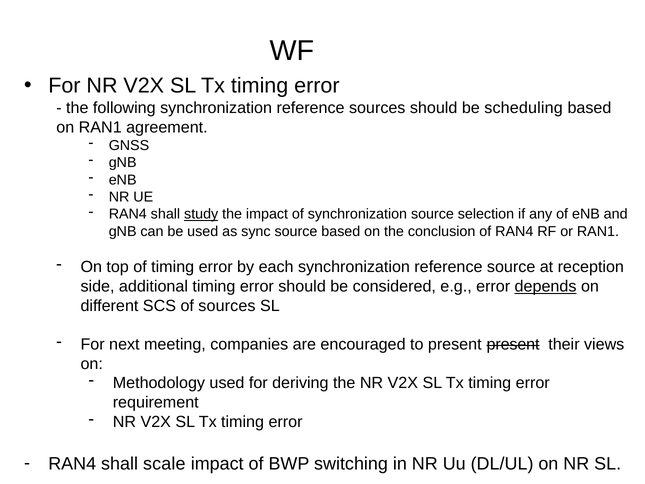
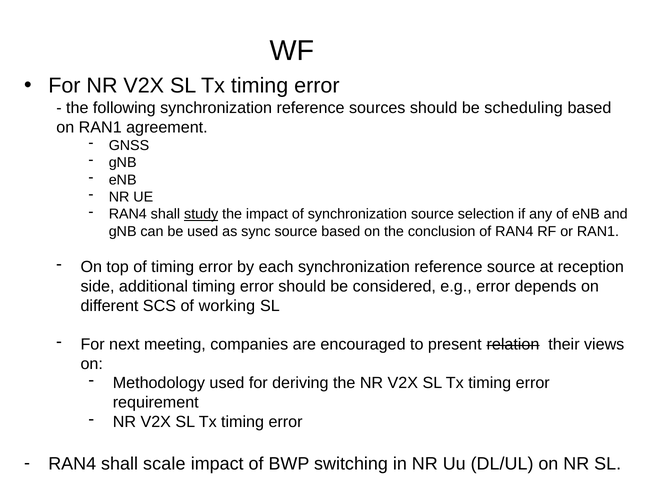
depends underline: present -> none
of sources: sources -> working
present present: present -> relation
